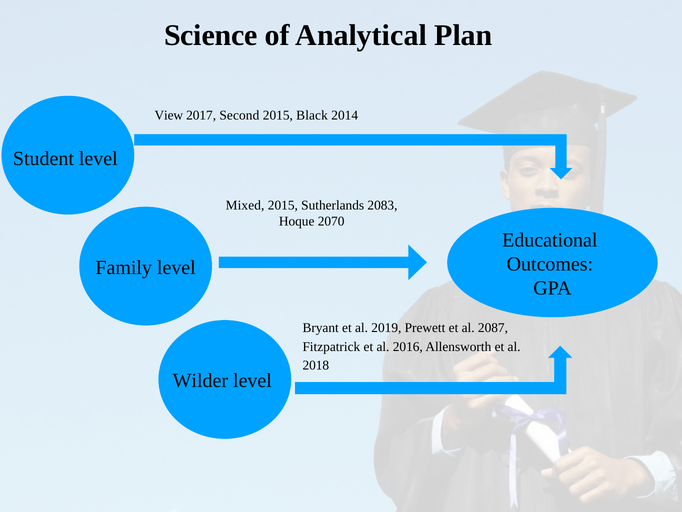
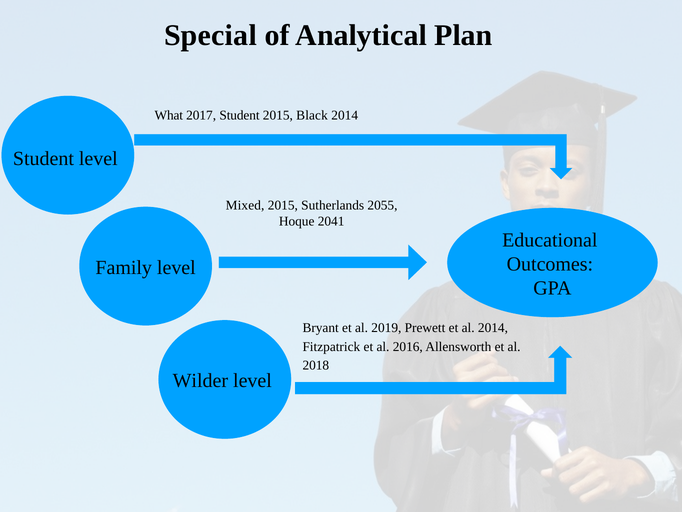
Science: Science -> Special
View: View -> What
2017 Second: Second -> Student
2083: 2083 -> 2055
2070: 2070 -> 2041
al 2087: 2087 -> 2014
